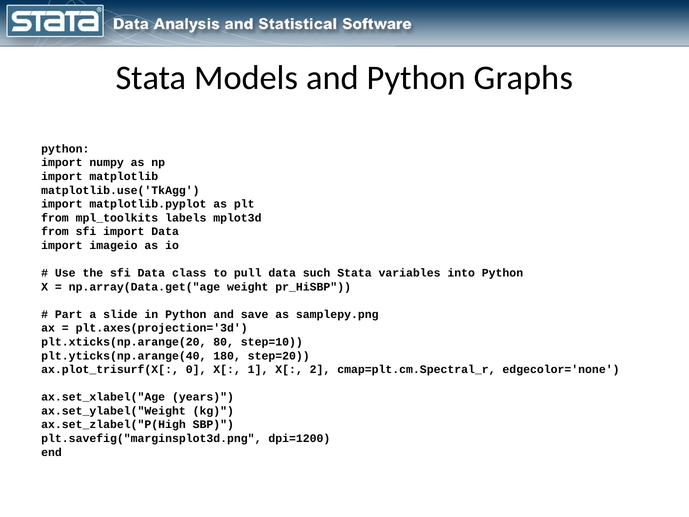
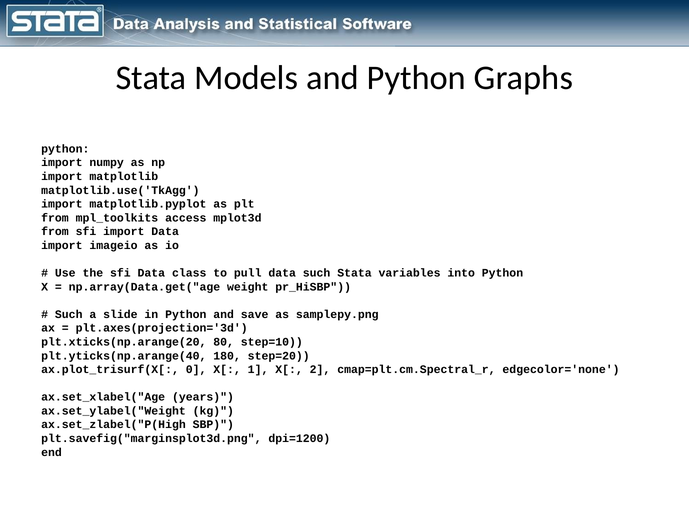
labels: labels -> access
Part at (69, 314): Part -> Such
